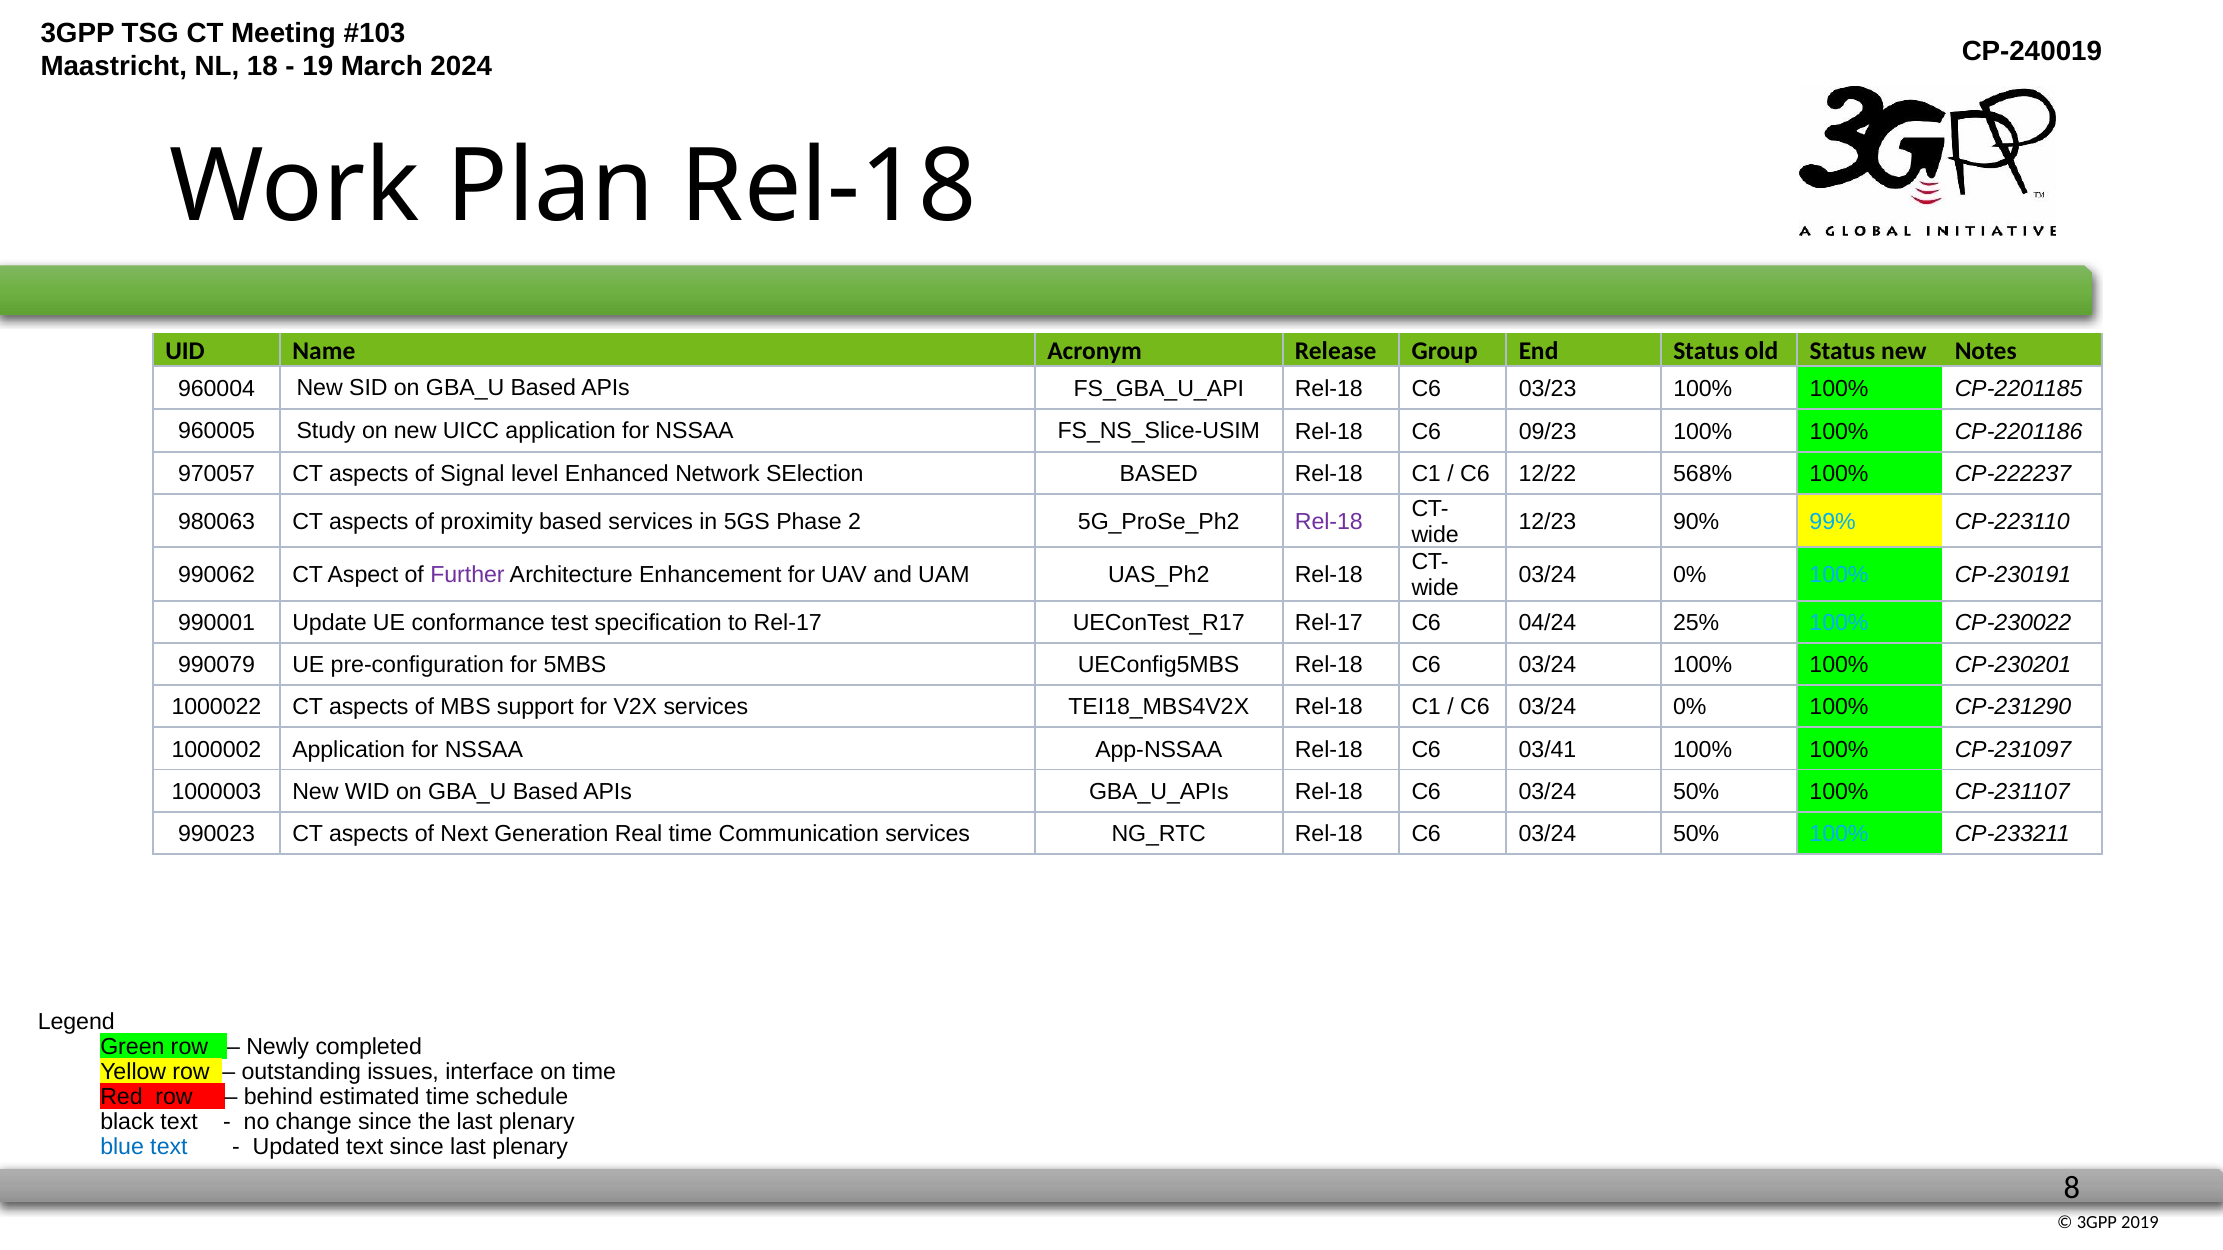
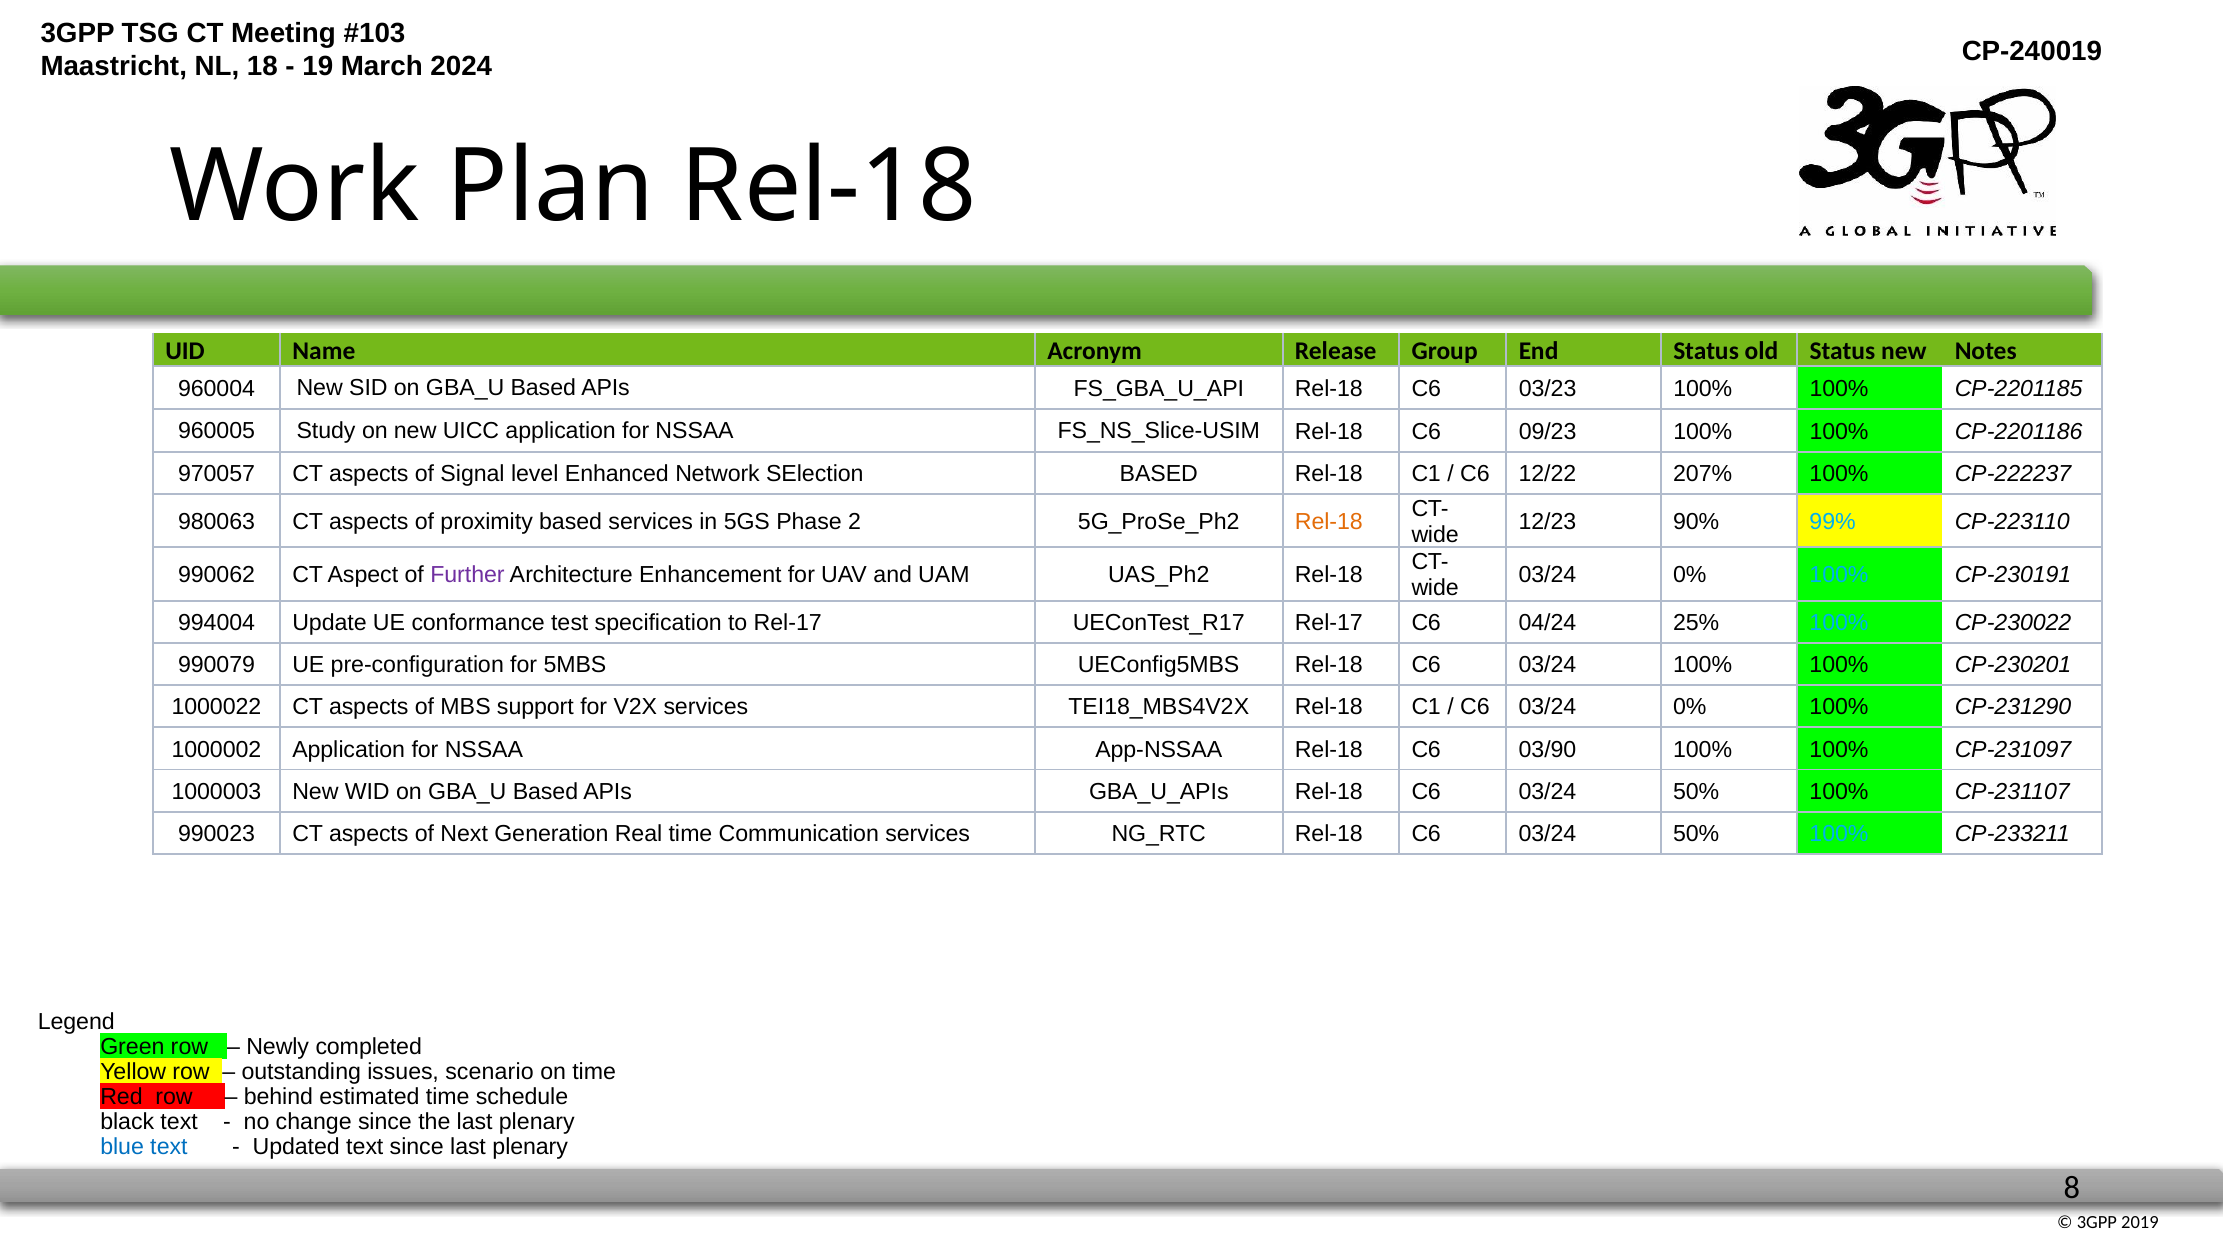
568%: 568% -> 207%
Rel-18 at (1329, 522) colour: purple -> orange
990001: 990001 -> 994004
03/41: 03/41 -> 03/90
interface: interface -> scenario
